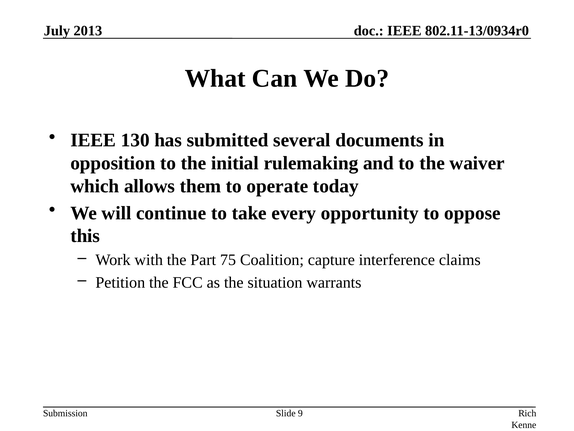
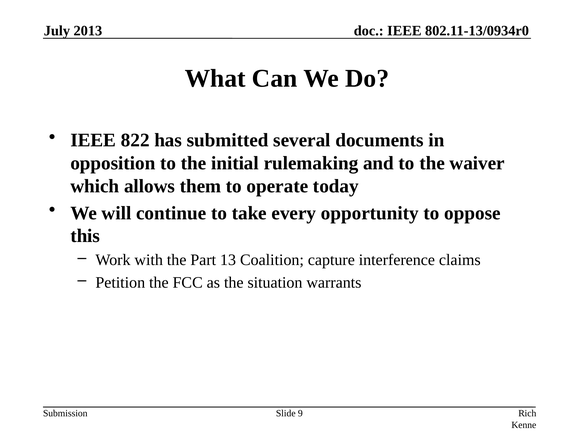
130: 130 -> 822
75: 75 -> 13
